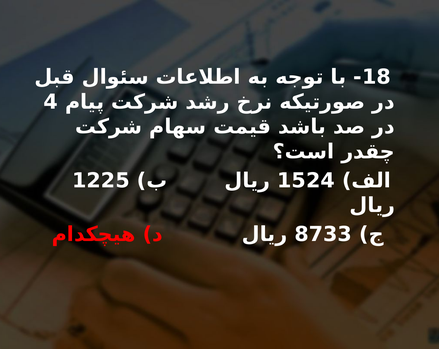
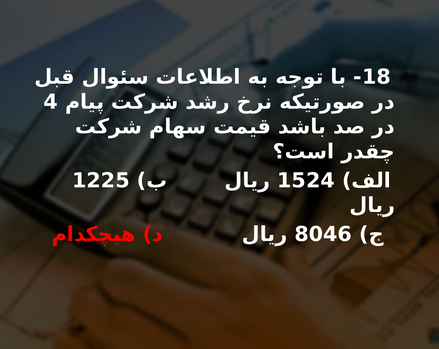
8733: 8733 -> 8046
